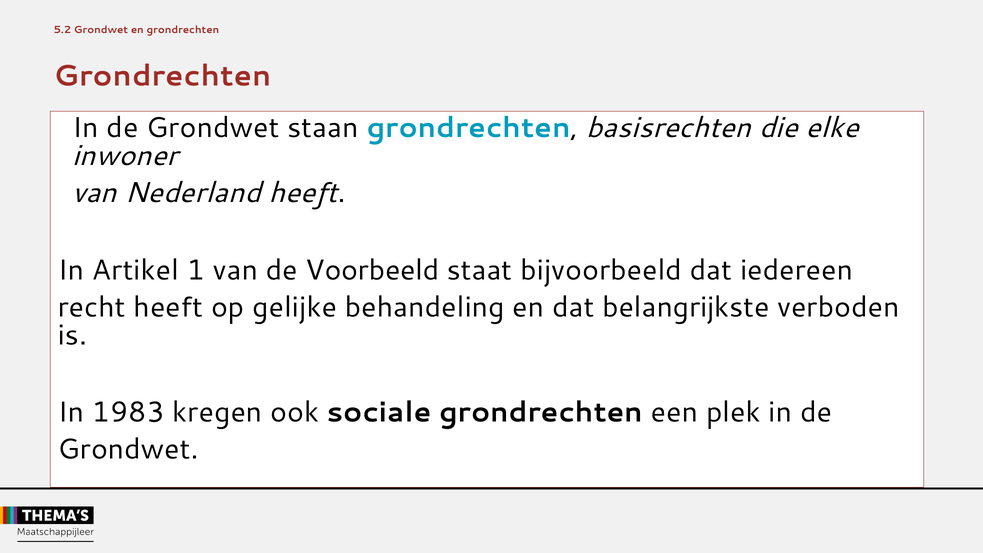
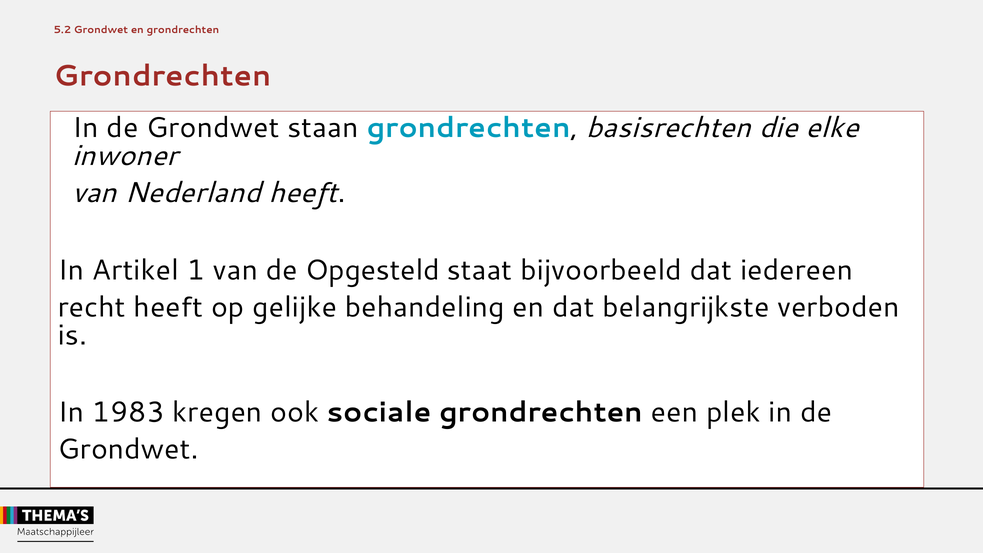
Voorbeeld: Voorbeeld -> Opgesteld
